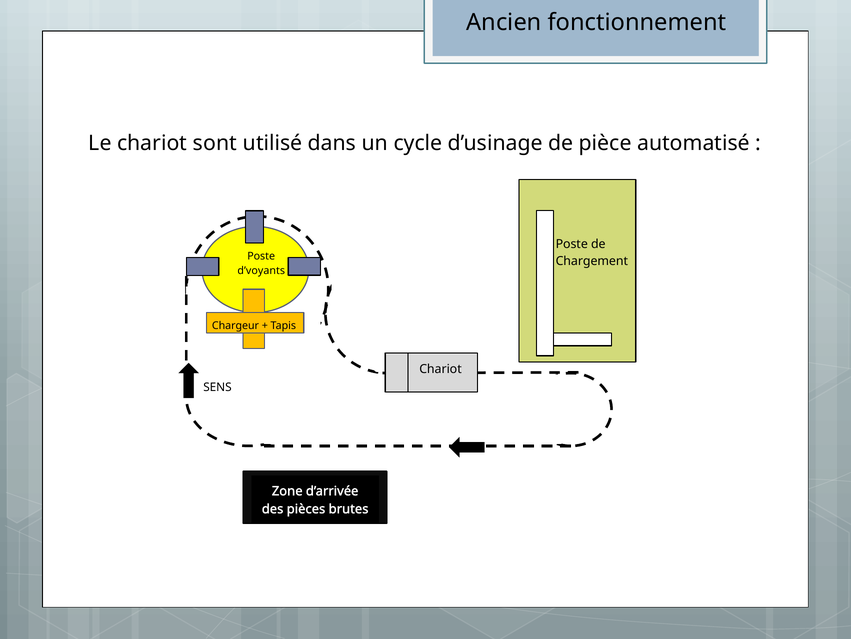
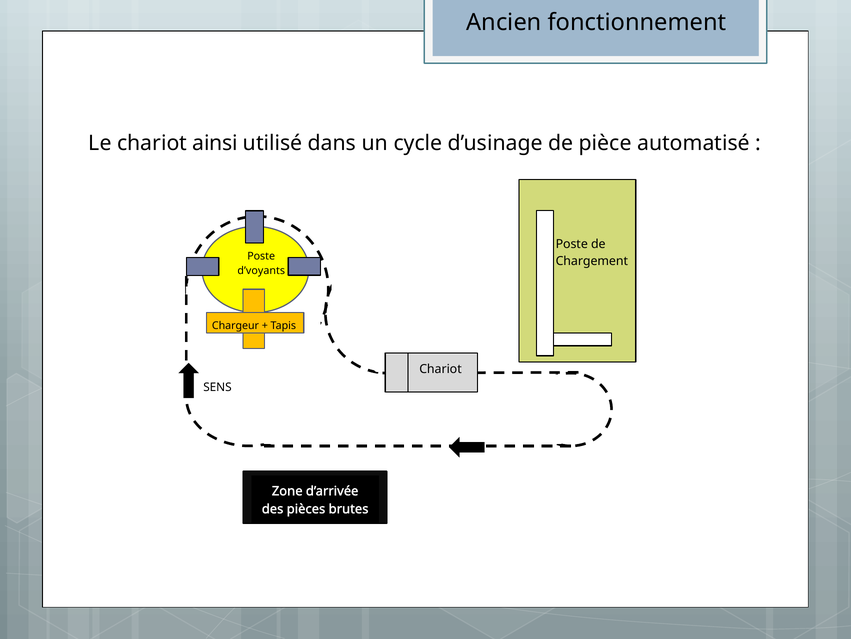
sont: sont -> ainsi
